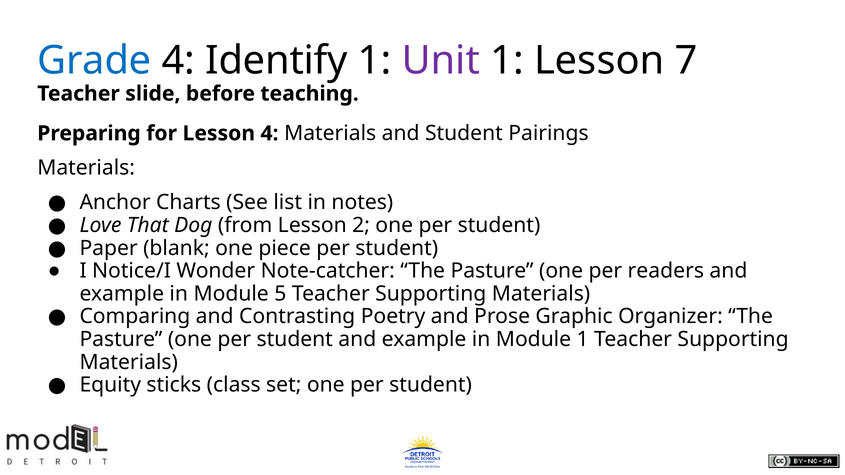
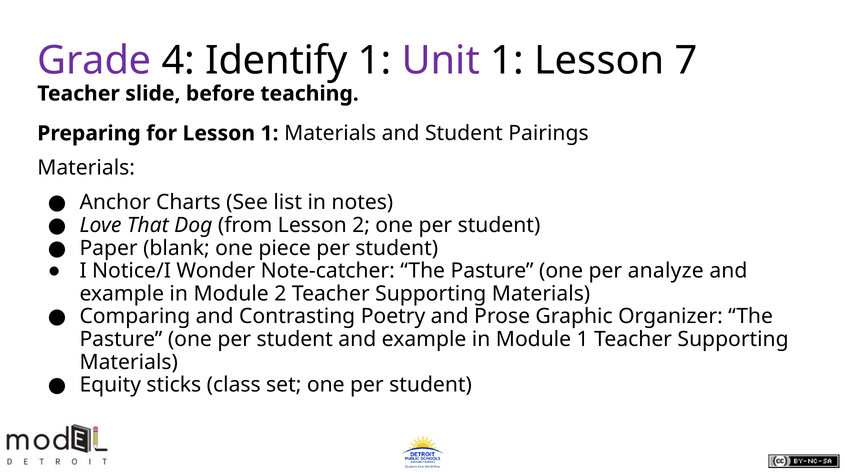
Grade colour: blue -> purple
Lesson 4: 4 -> 1
readers: readers -> analyze
Module 5: 5 -> 2
